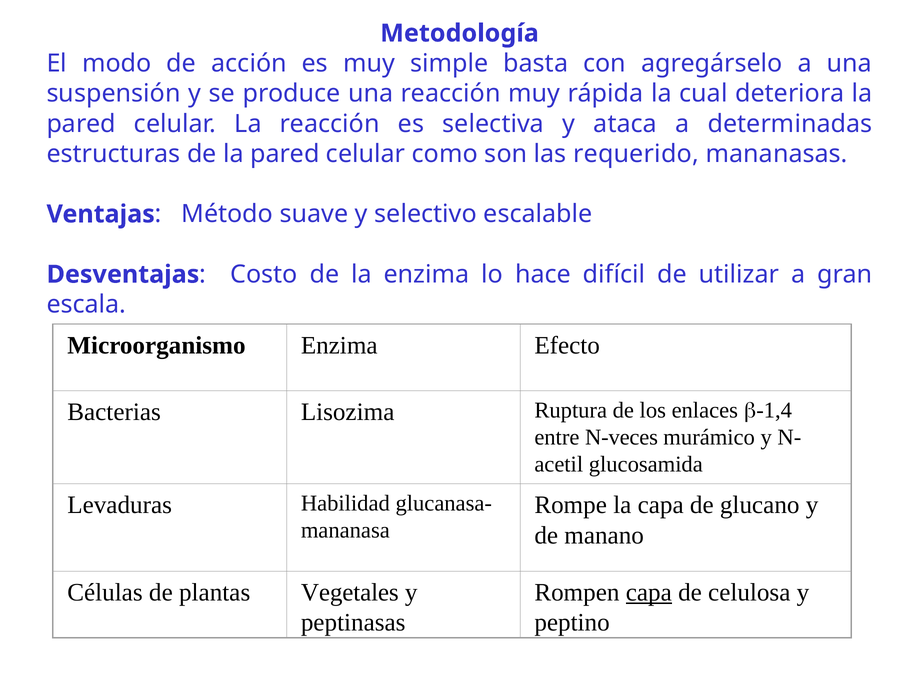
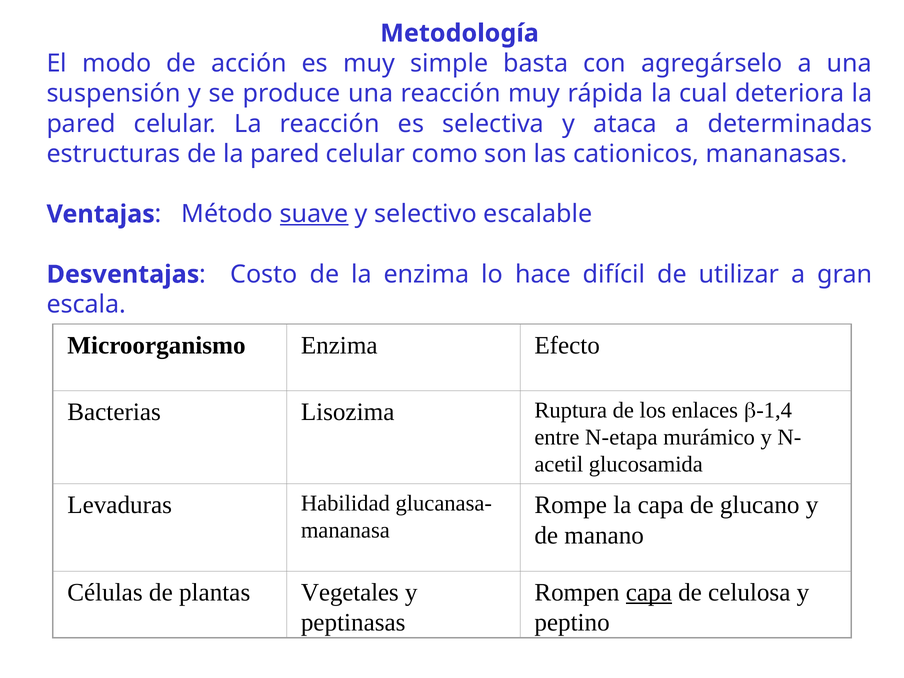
requerido: requerido -> cationicos
suave underline: none -> present
N-veces: N-veces -> N-etapa
